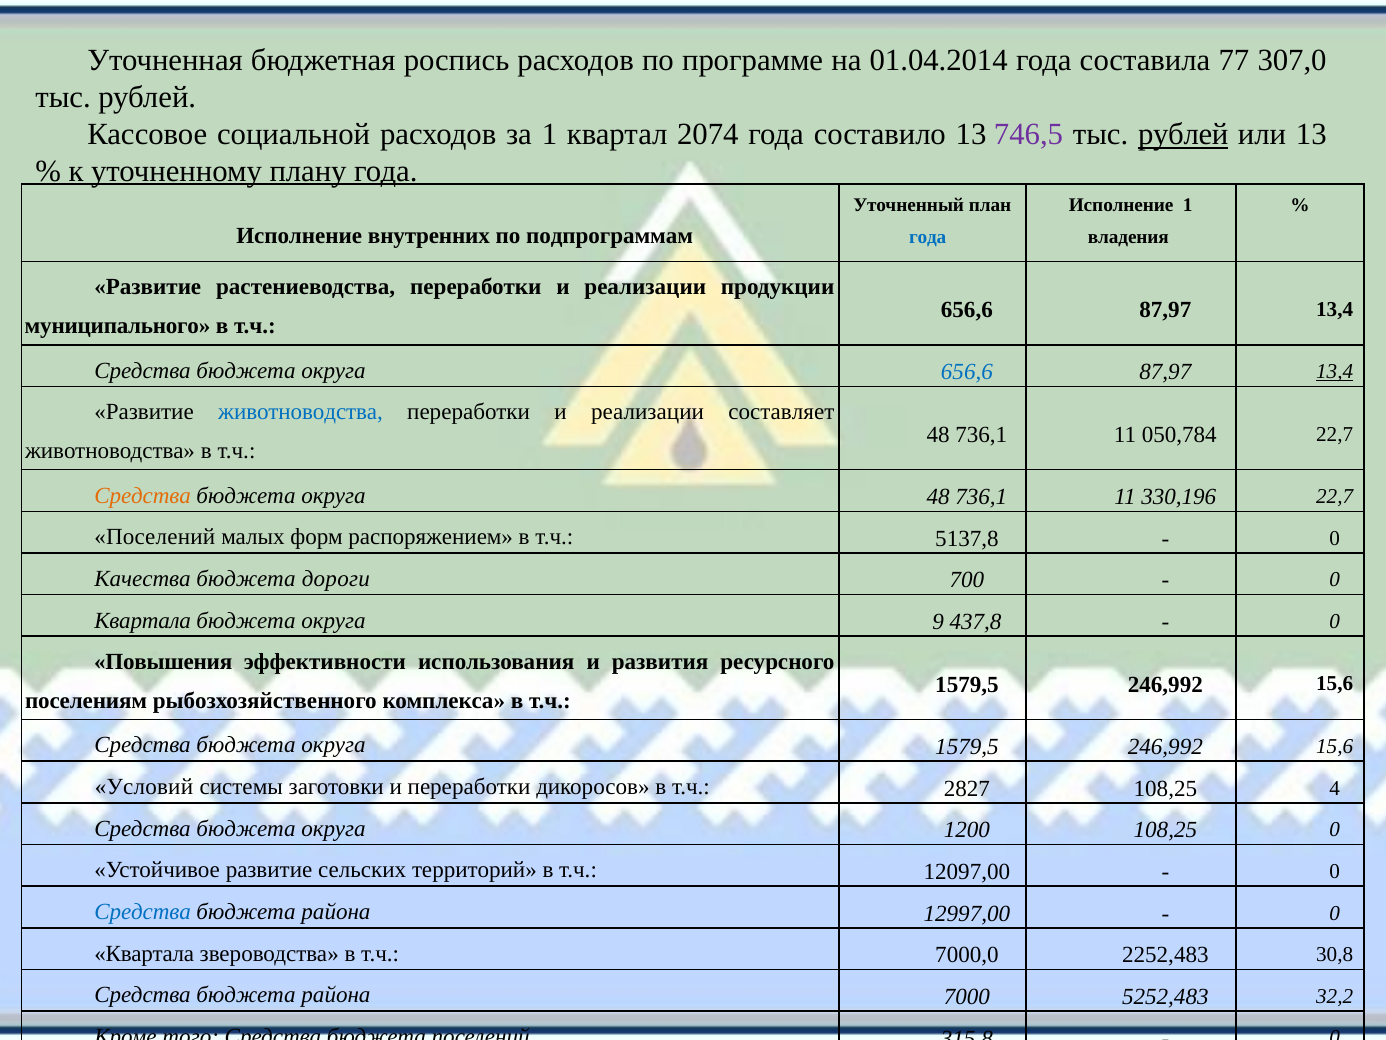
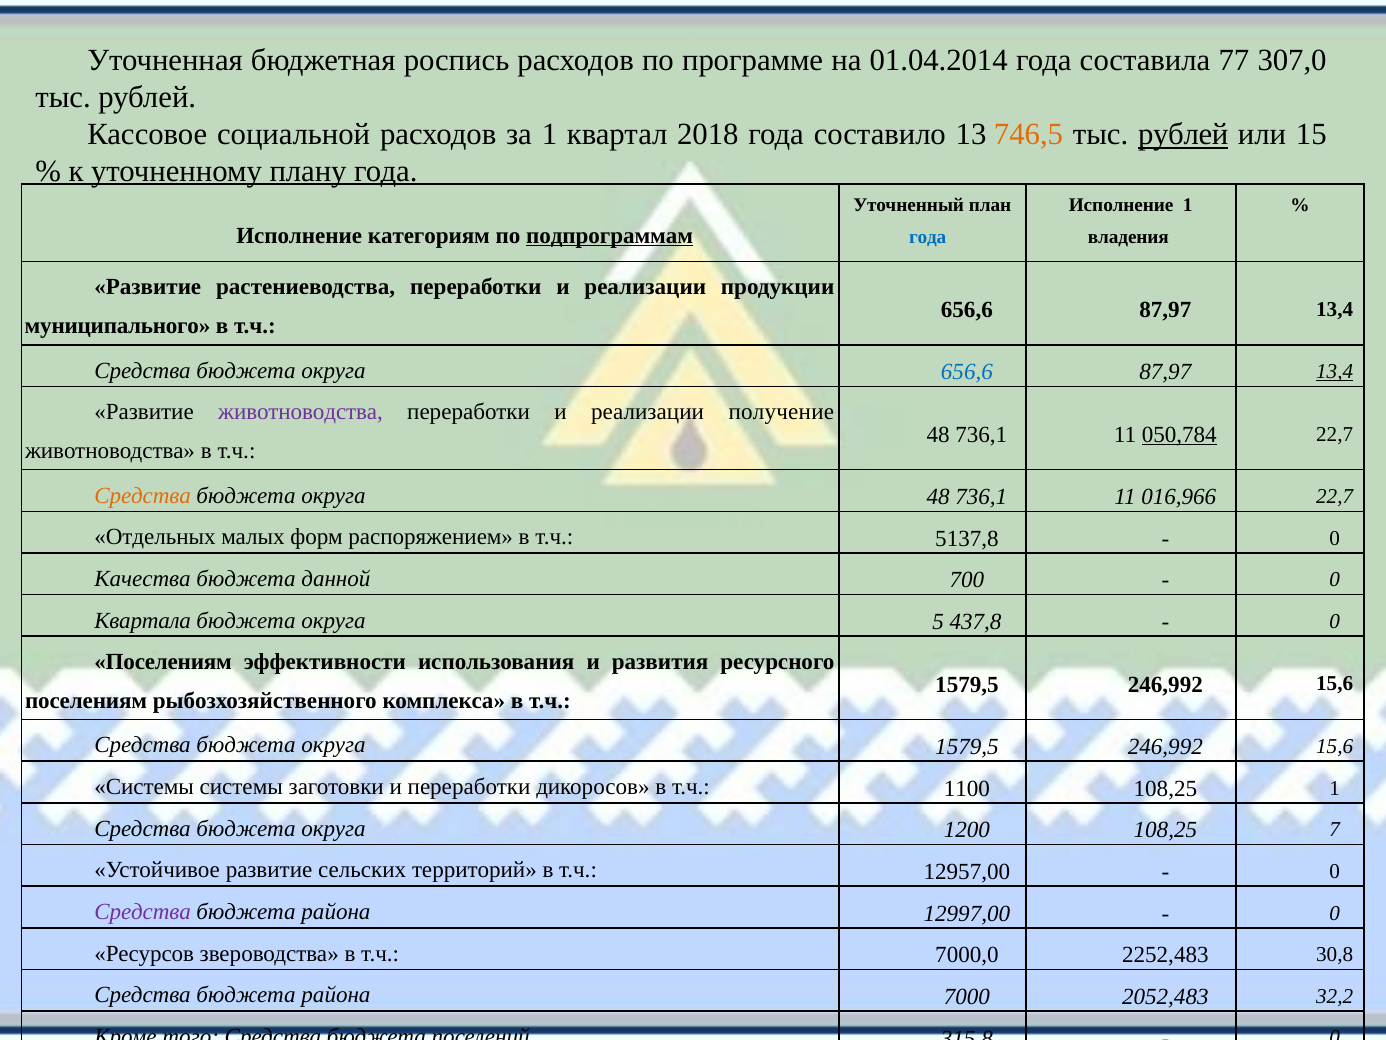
2074: 2074 -> 2018
746,5 colour: purple -> orange
или 13: 13 -> 15
внутренних: внутренних -> категориям
подпрограммам underline: none -> present
животноводства at (300, 412) colour: blue -> purple
составляет: составляет -> получение
050,784 underline: none -> present
330,196: 330,196 -> 016,966
Поселений at (155, 537): Поселений -> Отдельных
дороги: дороги -> данной
9: 9 -> 5
Повышения at (163, 662): Повышения -> Поселениям
Условий at (144, 787): Условий -> Системы
2827: 2827 -> 1100
108,25 4: 4 -> 1
108,25 0: 0 -> 7
12097,00: 12097,00 -> 12957,00
Средства at (143, 912) colour: blue -> purple
Квартала at (144, 953): Квартала -> Ресурсов
5252,483: 5252,483 -> 2052,483
